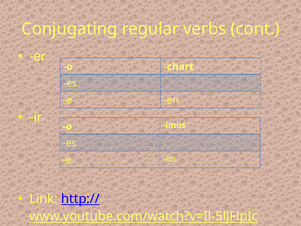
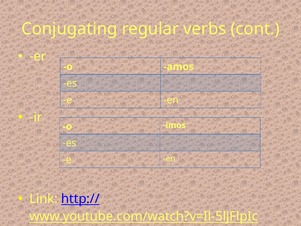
chart: chart -> amos
